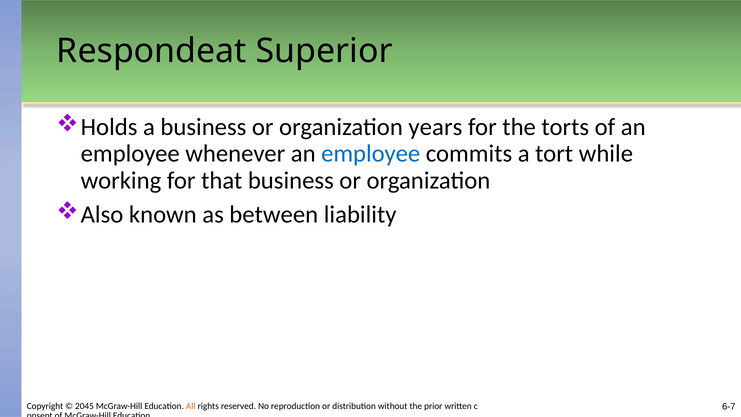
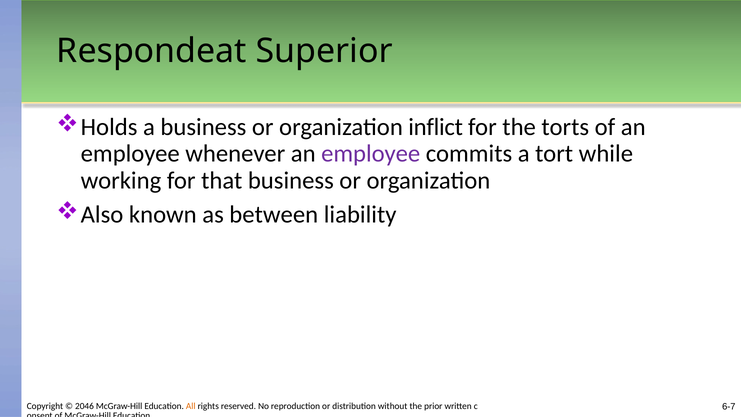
years: years -> inflict
employee at (371, 154) colour: blue -> purple
2045: 2045 -> 2046
